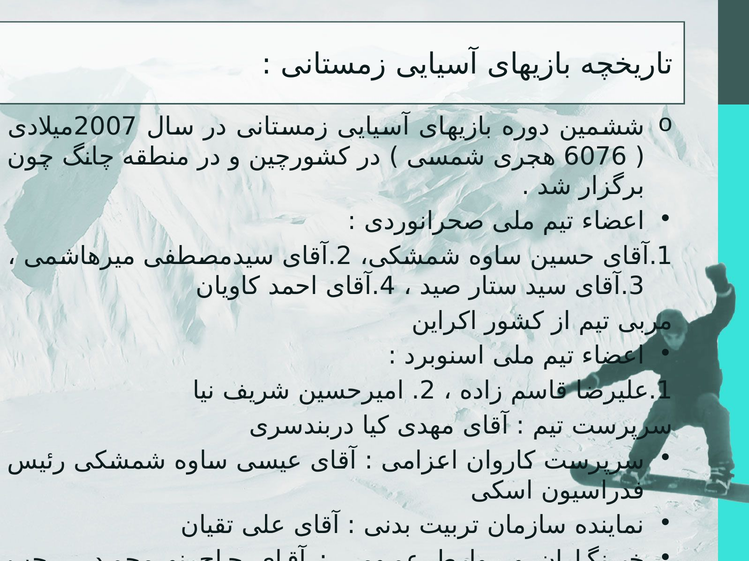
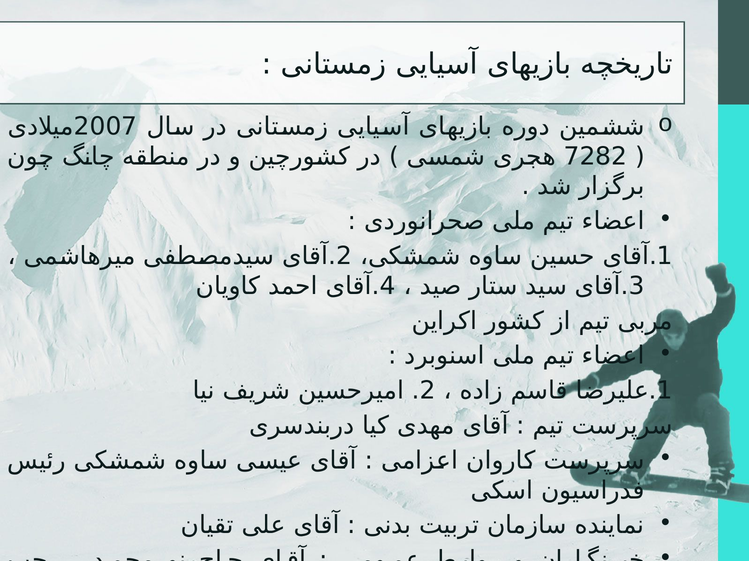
6076: 6076 -> 7282
